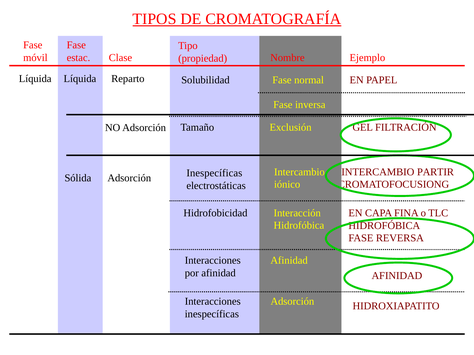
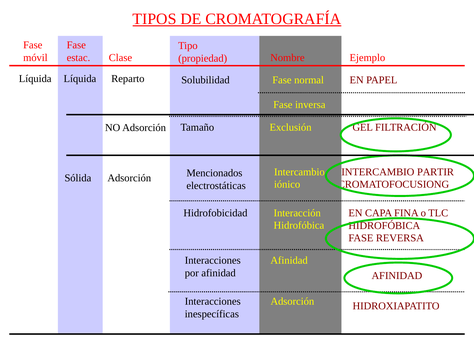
Inespecíficas at (214, 173): Inespecíficas -> Mencionados
